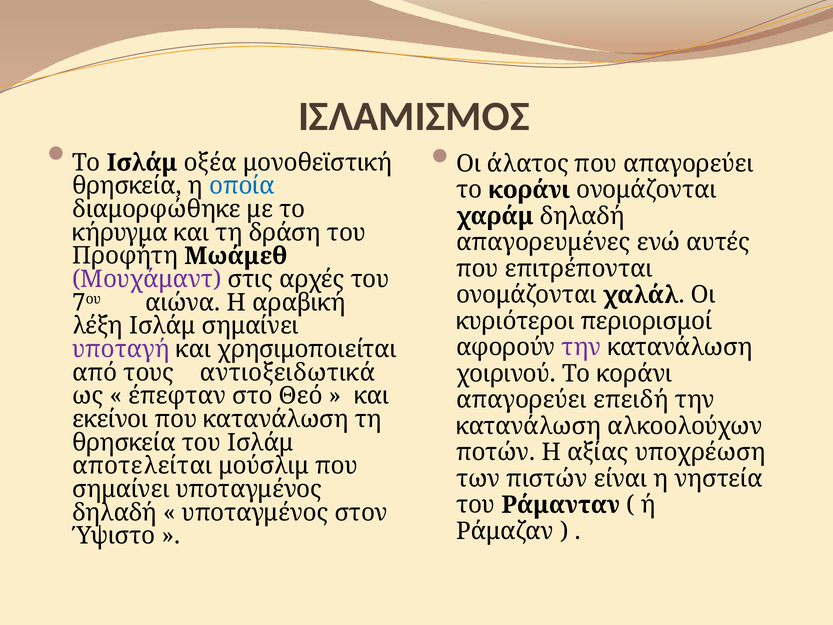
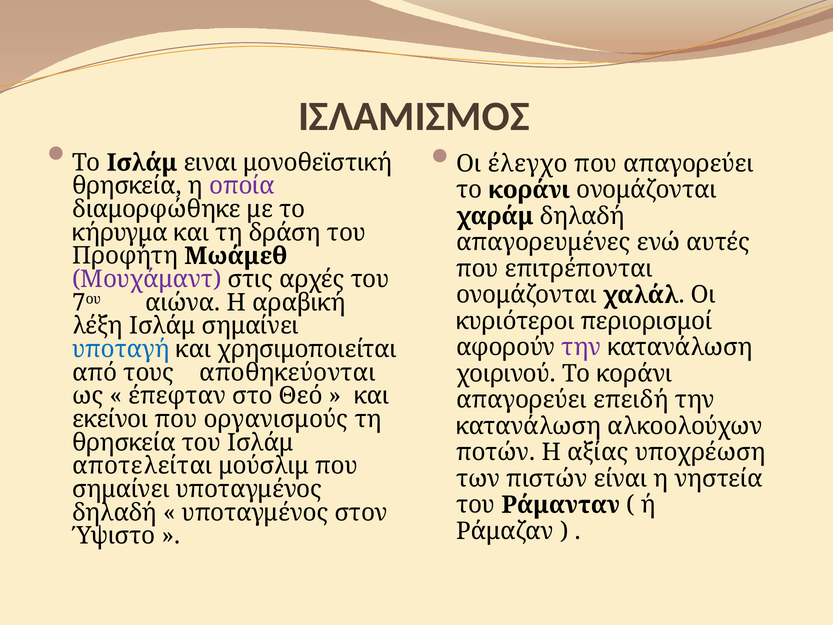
οξέα: οξέα -> ειναι
άλατος: άλατος -> έλεγχο
οποία colour: blue -> purple
υποταγή colour: purple -> blue
αντιοξειδωτικά: αντιοξειδωτικά -> αποθηκεύονται
που κατανάλωση: κατανάλωση -> οργανισμούς
